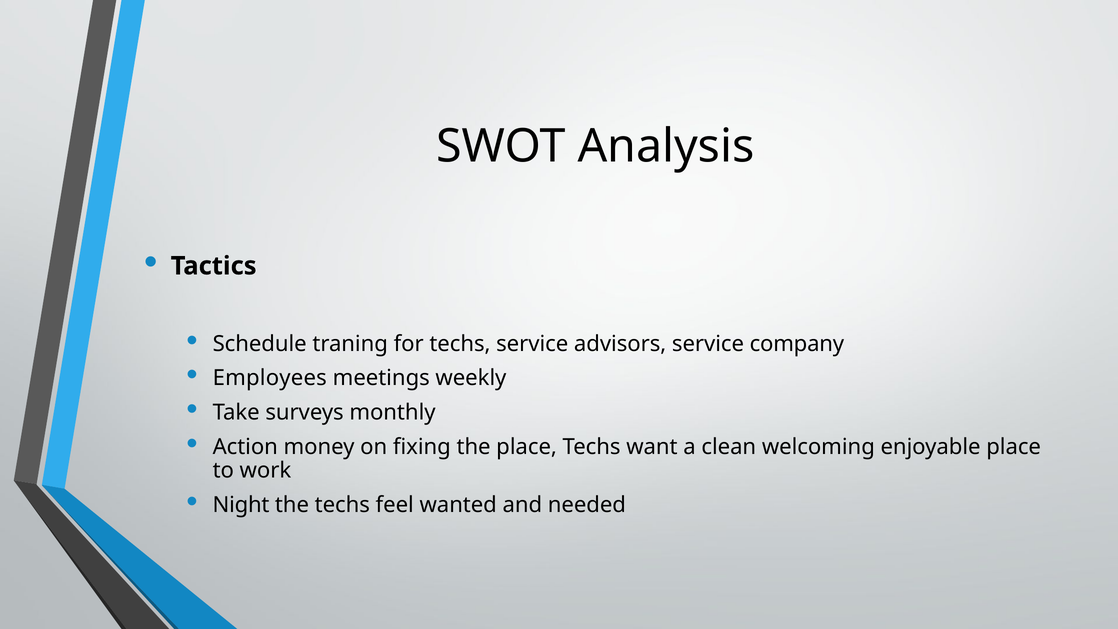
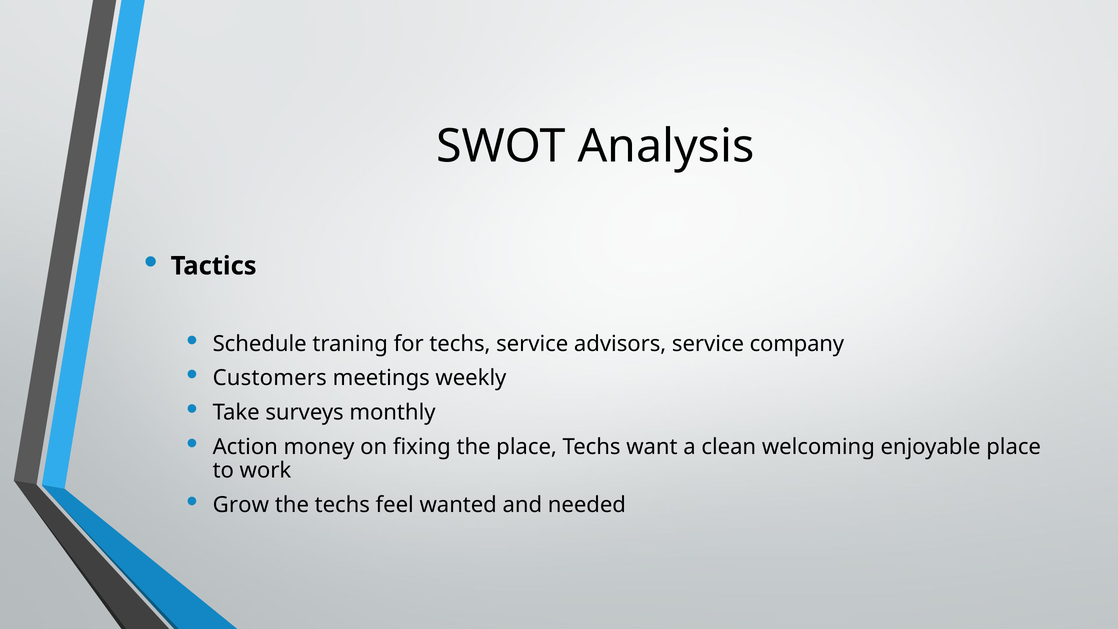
Employees: Employees -> Customers
Night: Night -> Grow
